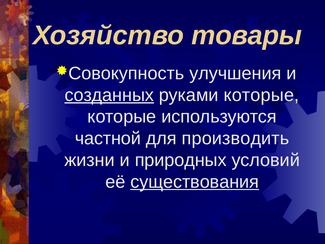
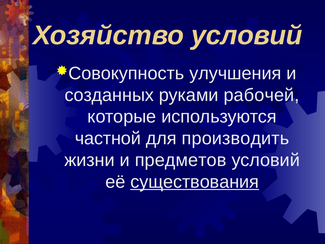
Хозяйство товары: товары -> условий
созданных underline: present -> none
руками которые: которые -> рабочей
природных: природных -> предметов
